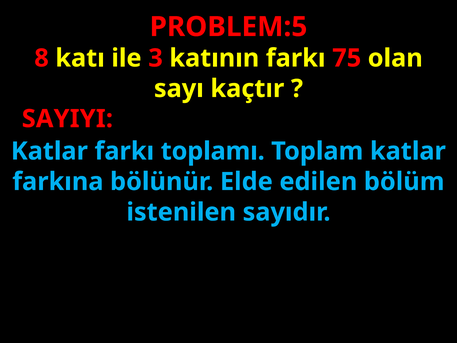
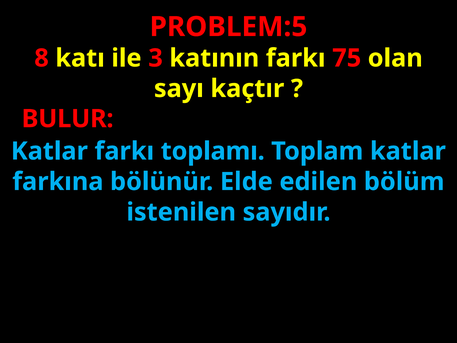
SAYIYI: SAYIYI -> BULUR
